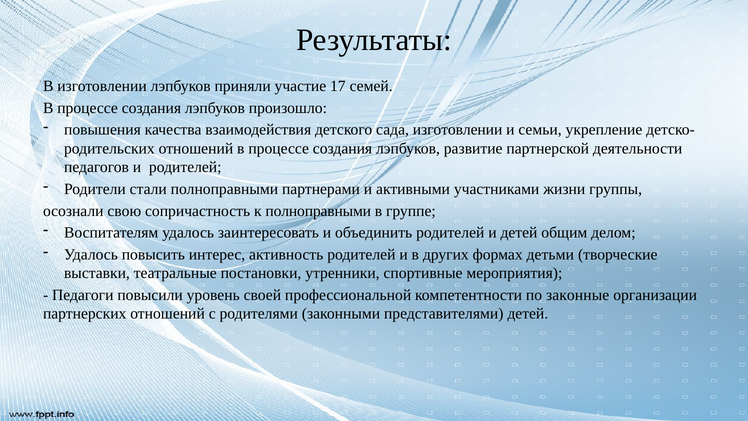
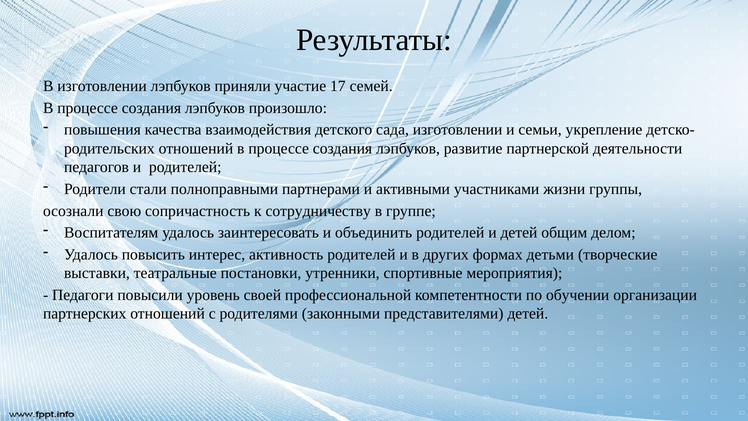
к полноправными: полноправными -> сотрудничеству
законные: законные -> обучении
